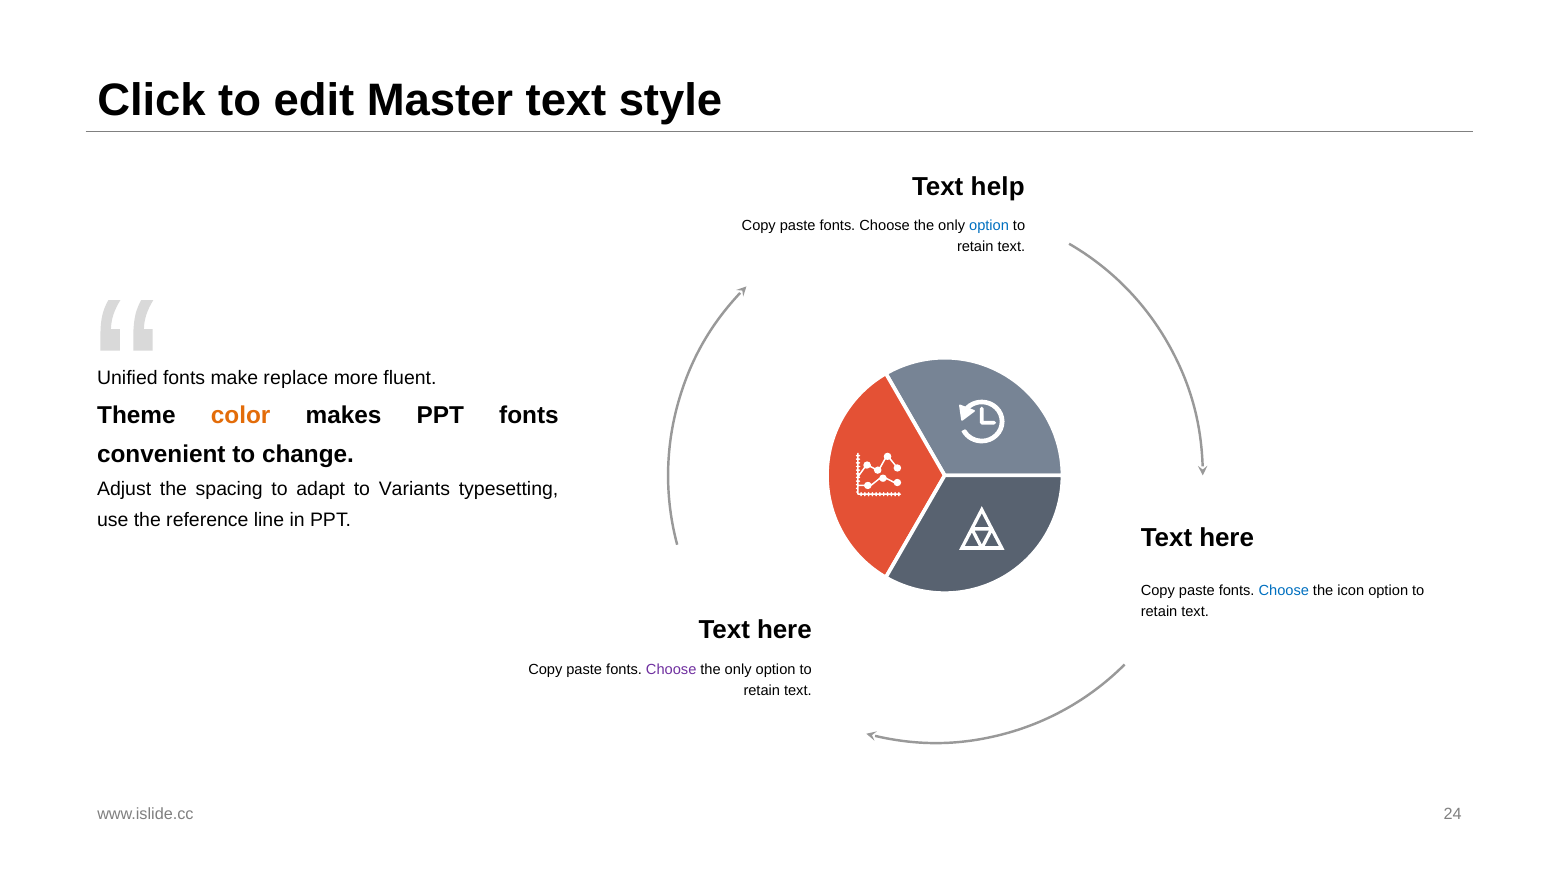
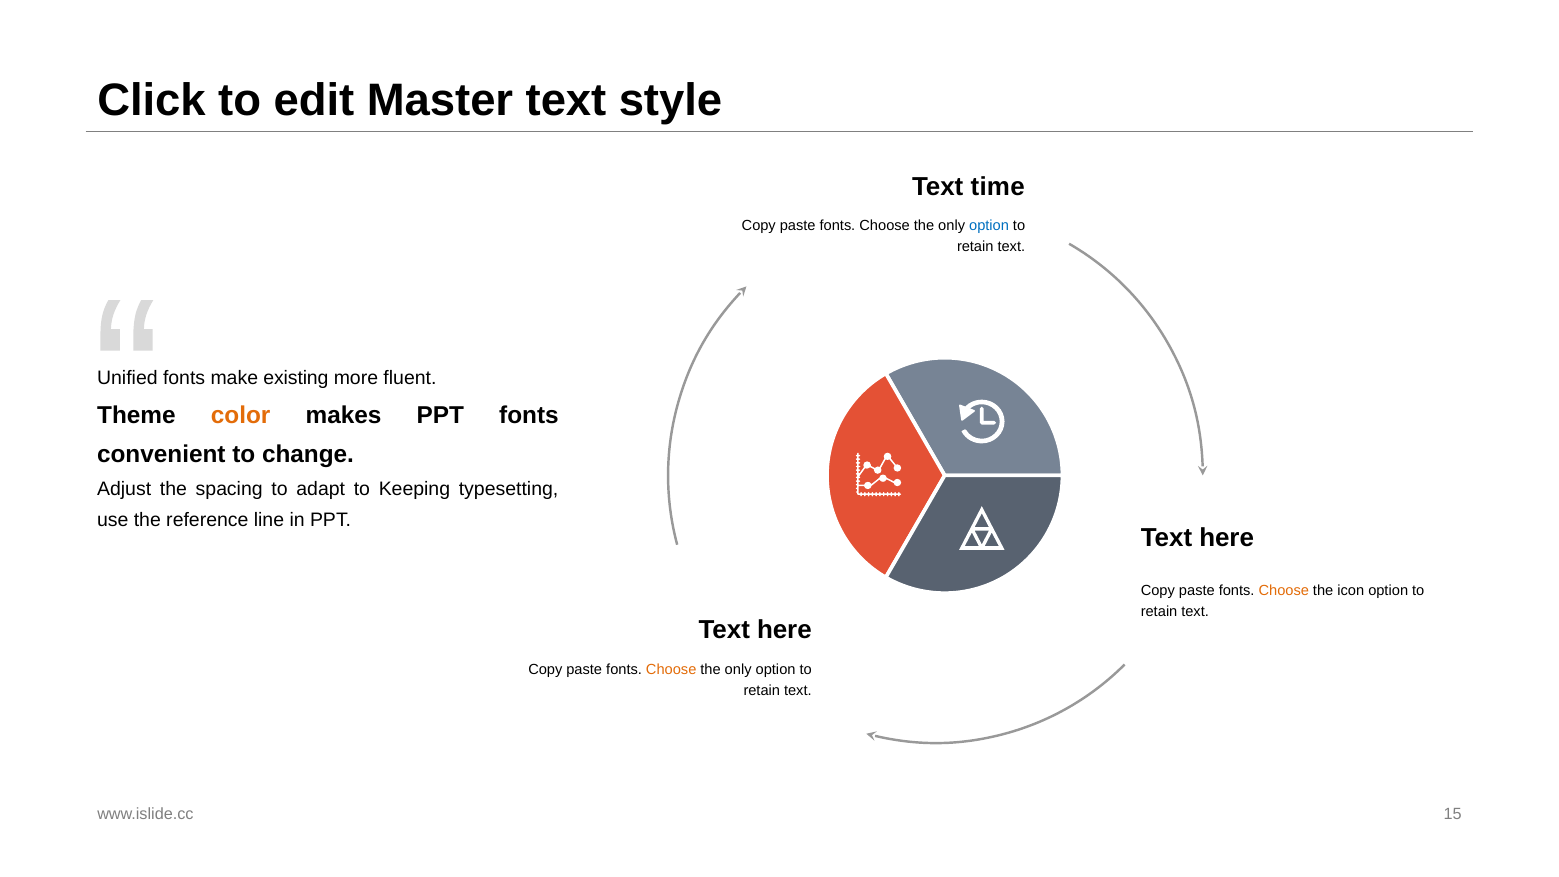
help: help -> time
replace: replace -> existing
Variants: Variants -> Keeping
Choose at (1284, 591) colour: blue -> orange
Choose at (671, 669) colour: purple -> orange
24: 24 -> 15
